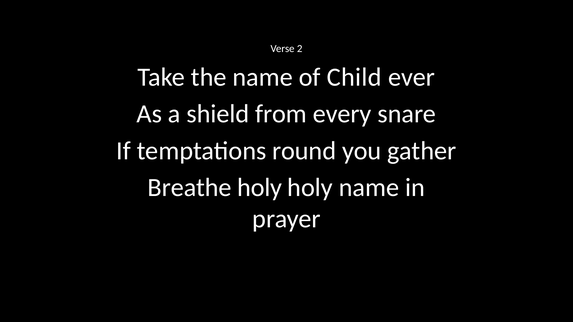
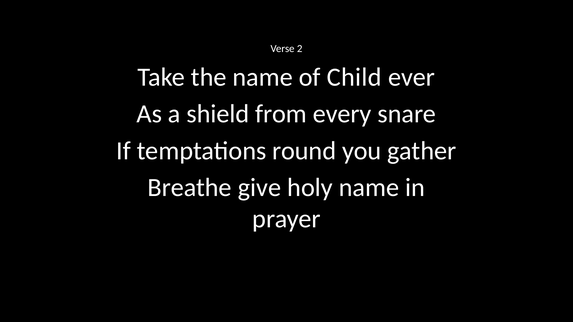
Breathe holy: holy -> give
